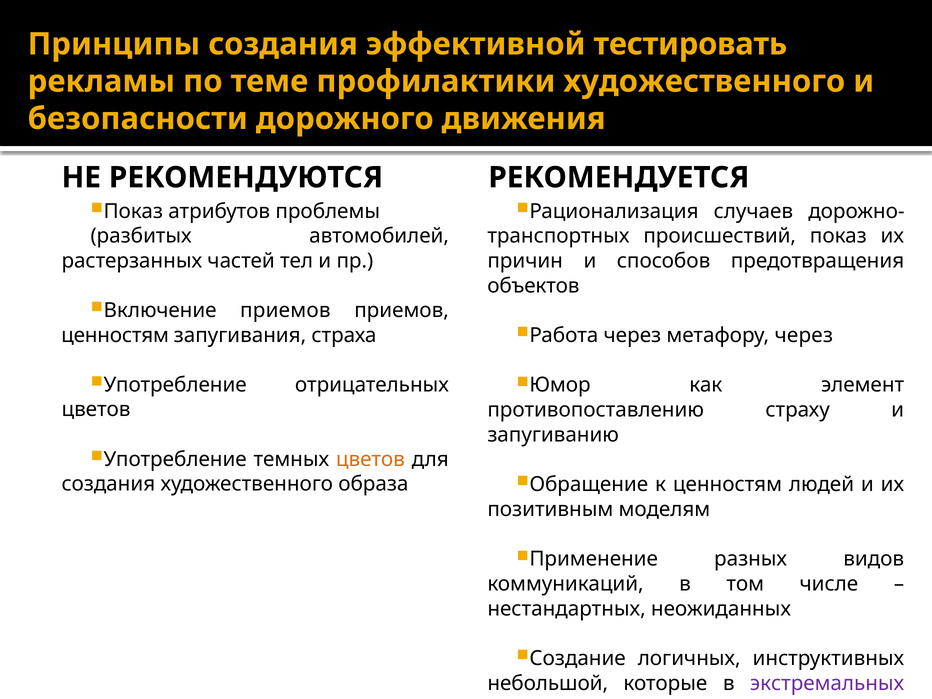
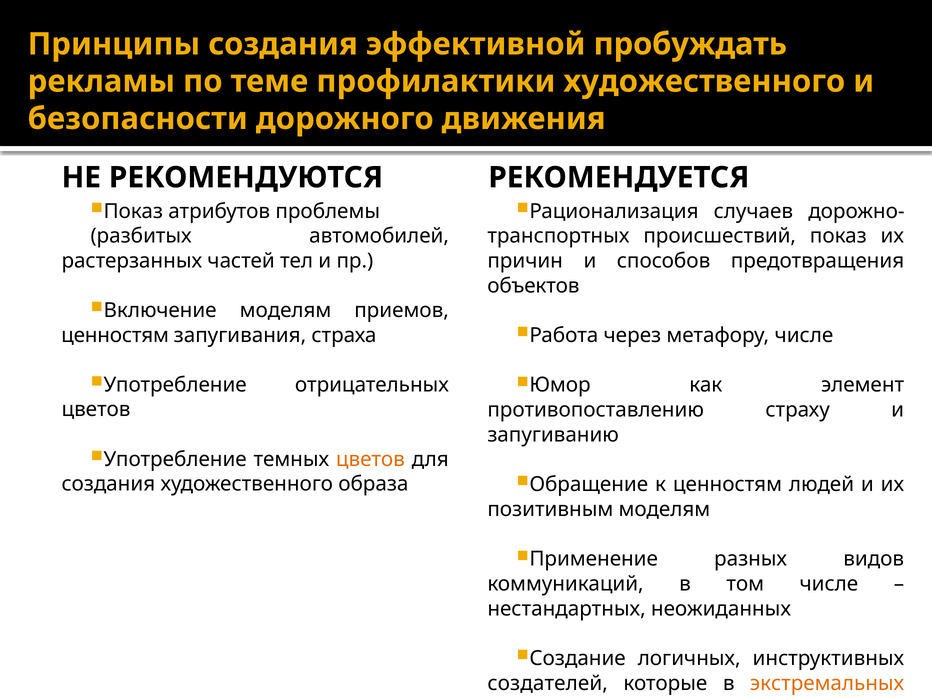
тестировать: тестировать -> пробуждать
Включение приемов: приемов -> моделям
метафору через: через -> числе
небольшой: небольшой -> создателей
экстремальных colour: purple -> orange
